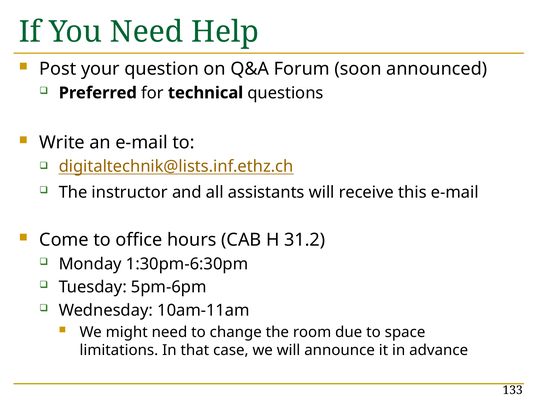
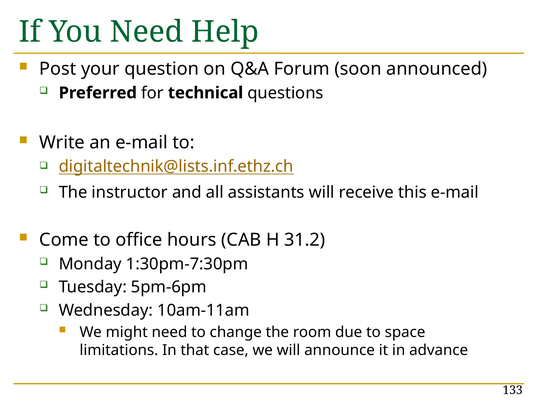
1:30pm-6:30pm: 1:30pm-6:30pm -> 1:30pm-7:30pm
